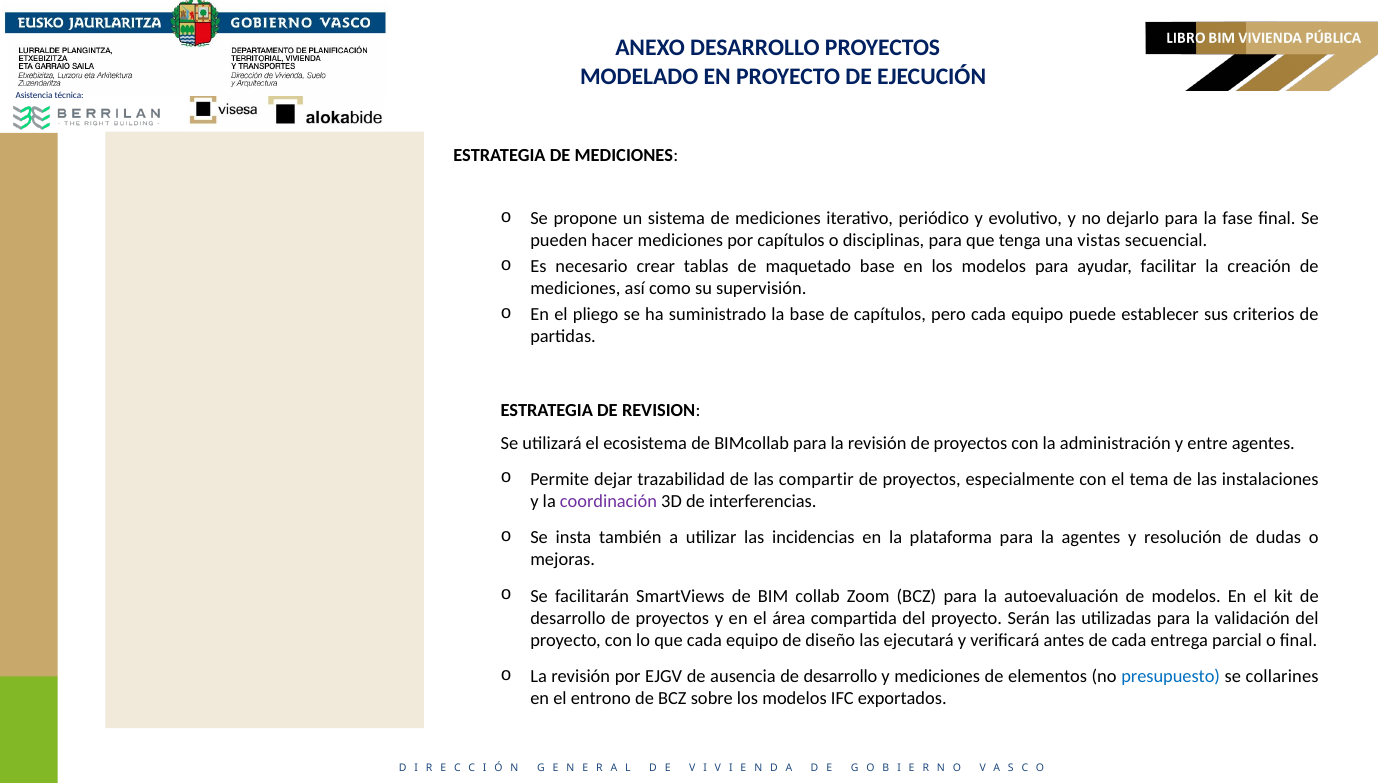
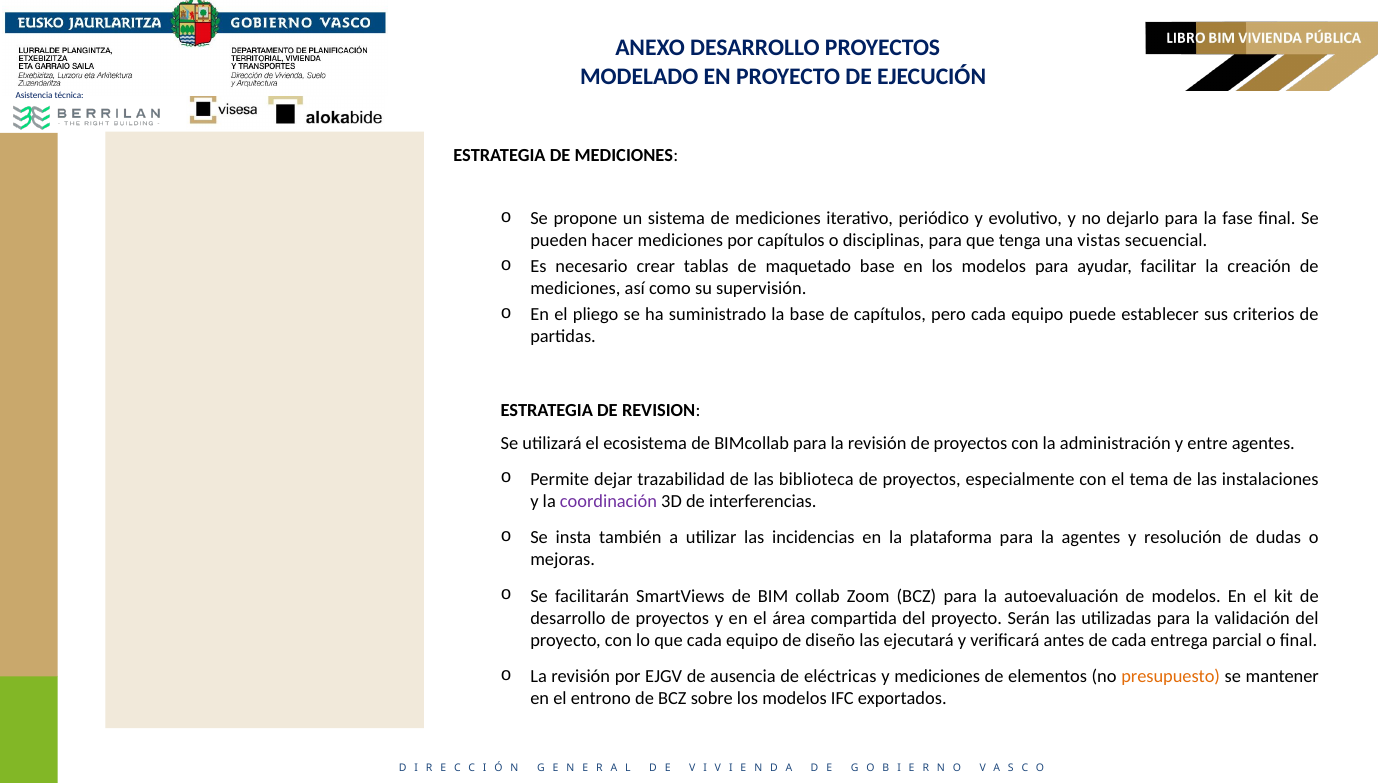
compartir: compartir -> biblioteca
ausencia de desarrollo: desarrollo -> eléctricas
presupuesto colour: blue -> orange
collarines: collarines -> mantener
